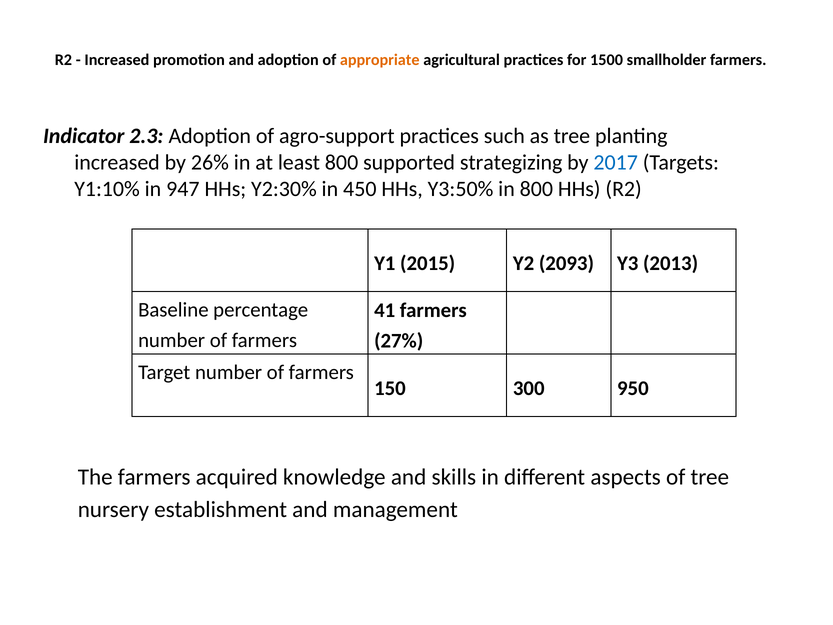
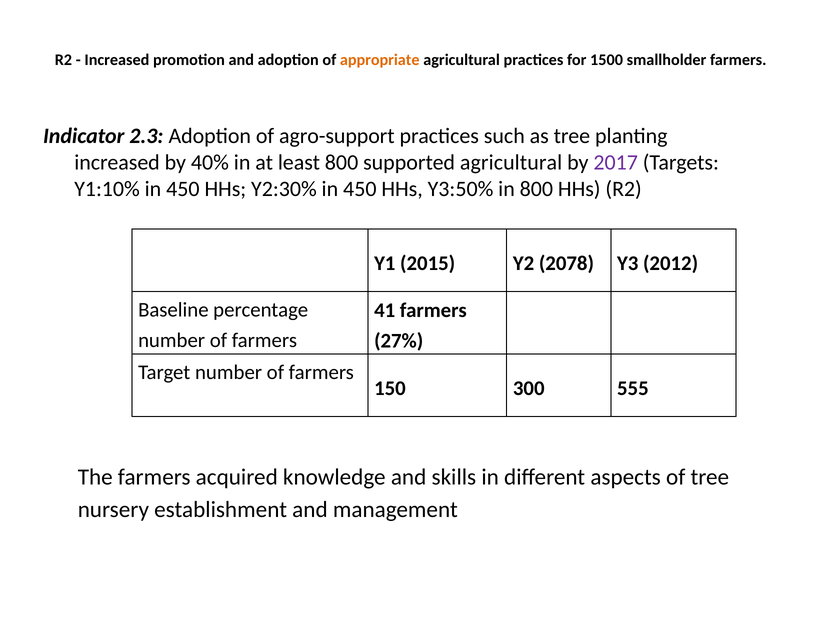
26%: 26% -> 40%
supported strategizing: strategizing -> agricultural
2017 colour: blue -> purple
Y1:10% in 947: 947 -> 450
2093: 2093 -> 2078
2013: 2013 -> 2012
950: 950 -> 555
